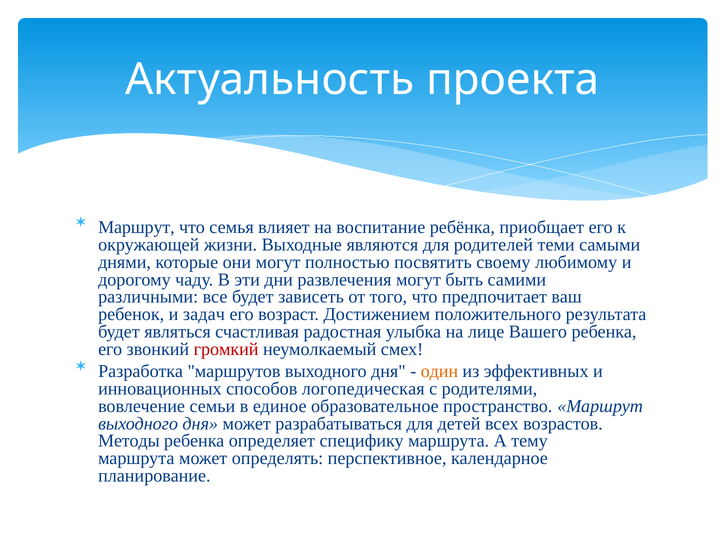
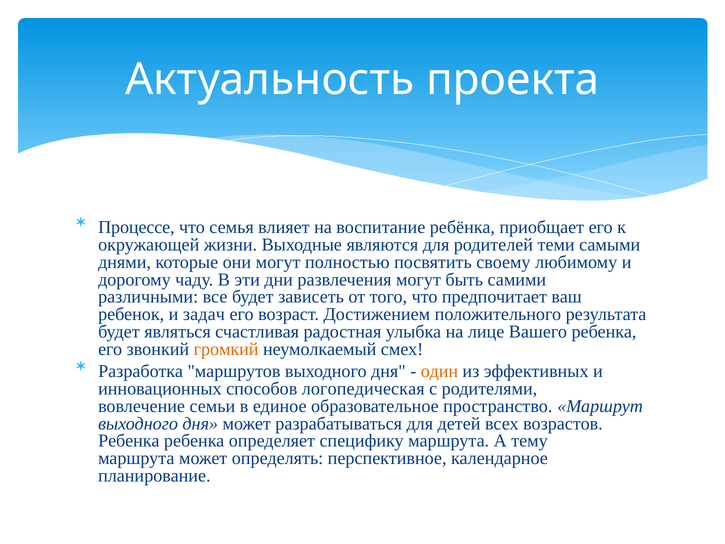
Маршрут at (136, 227): Маршрут -> Процессе
громкий colour: red -> orange
Методы at (129, 441): Методы -> Ребенка
